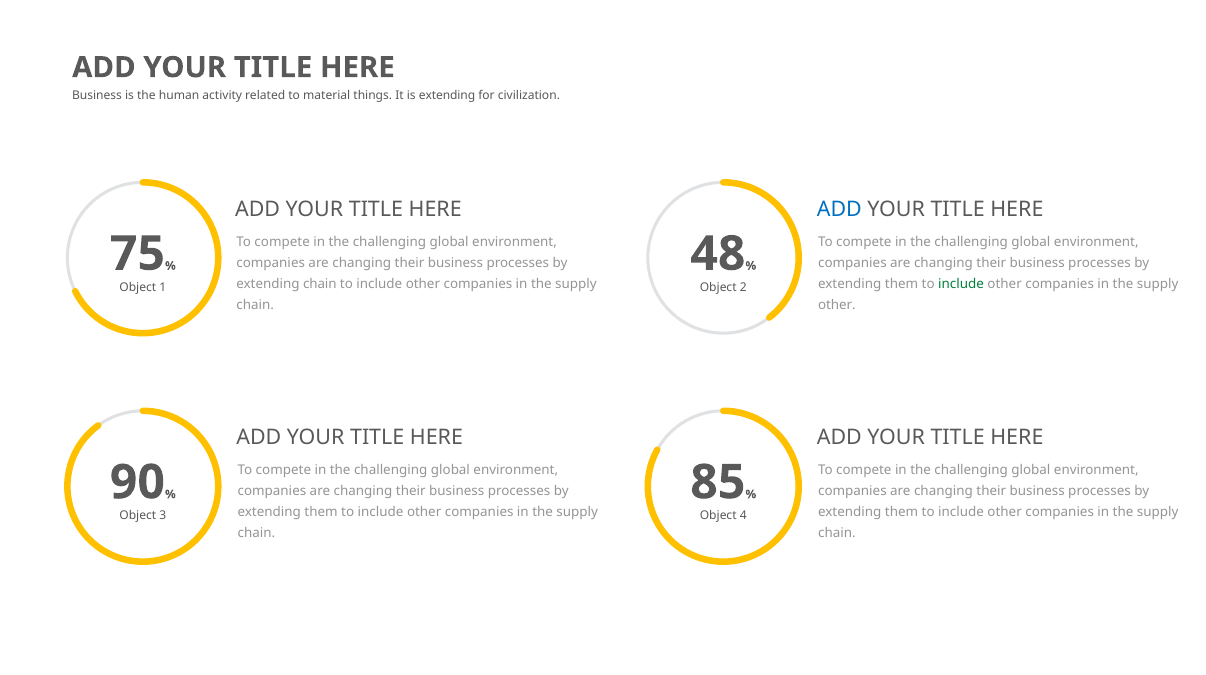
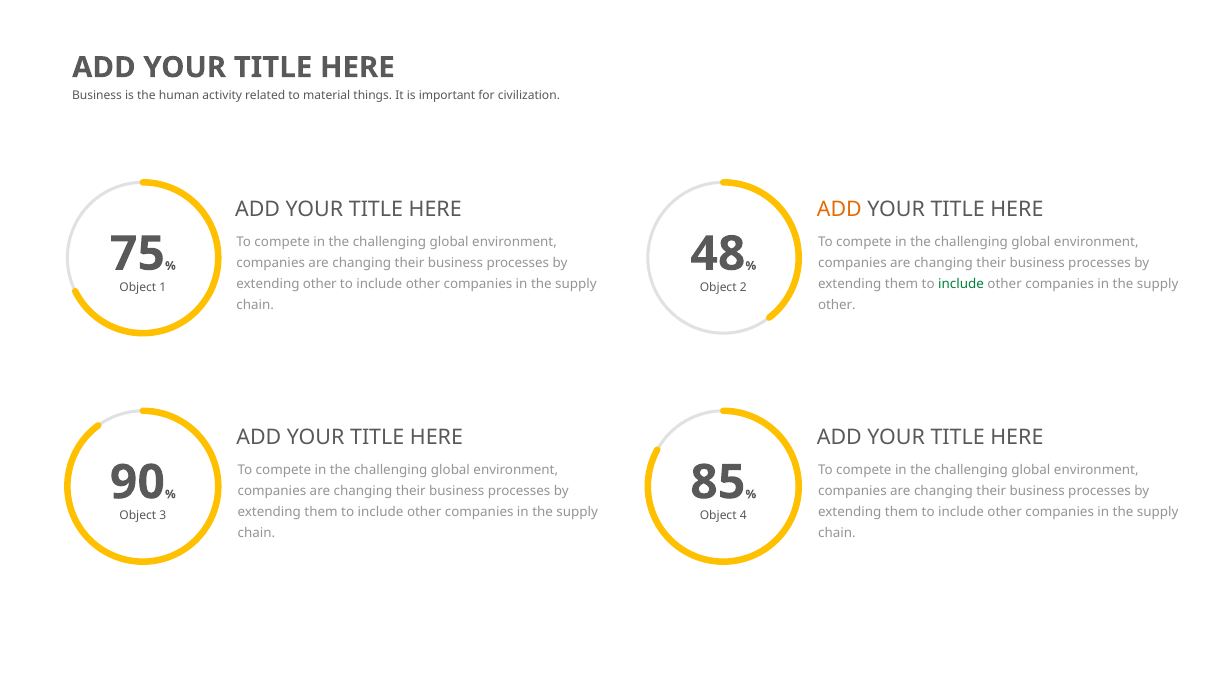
is extending: extending -> important
ADD at (839, 209) colour: blue -> orange
extending chain: chain -> other
